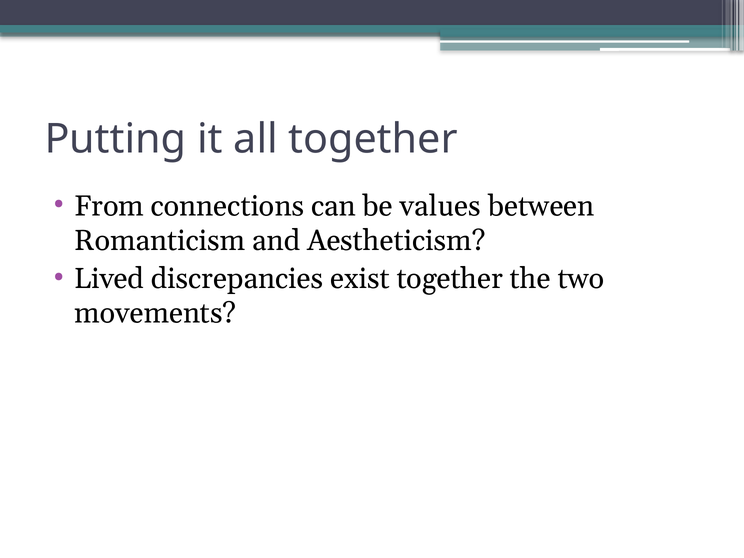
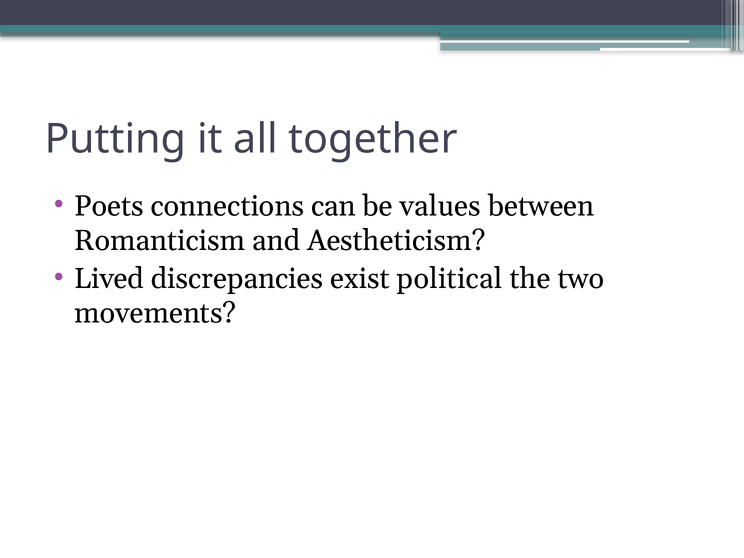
From: From -> Poets
exist together: together -> political
